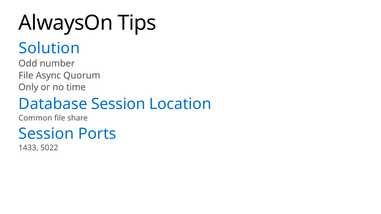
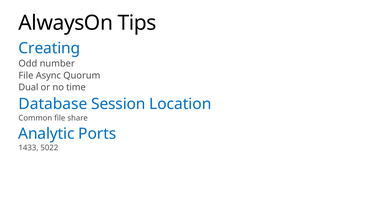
Solution: Solution -> Creating
Only: Only -> Dual
Session at (46, 134): Session -> Analytic
